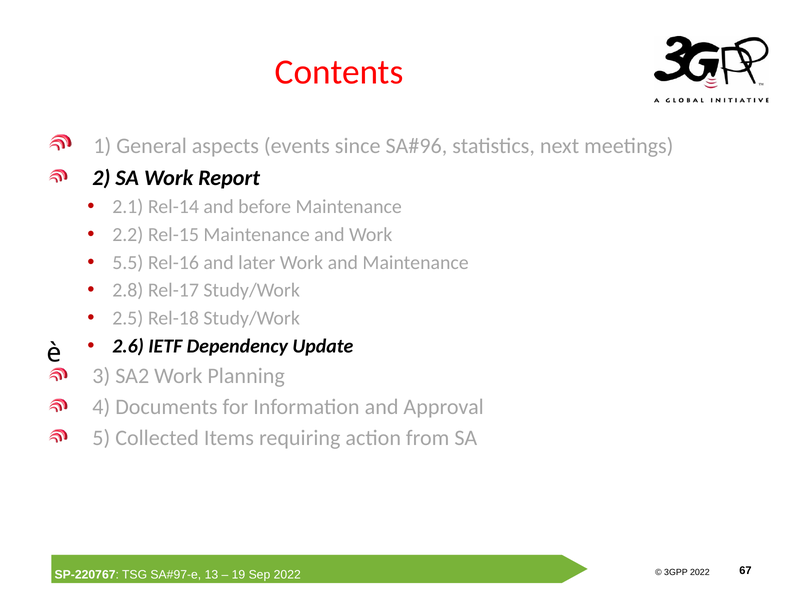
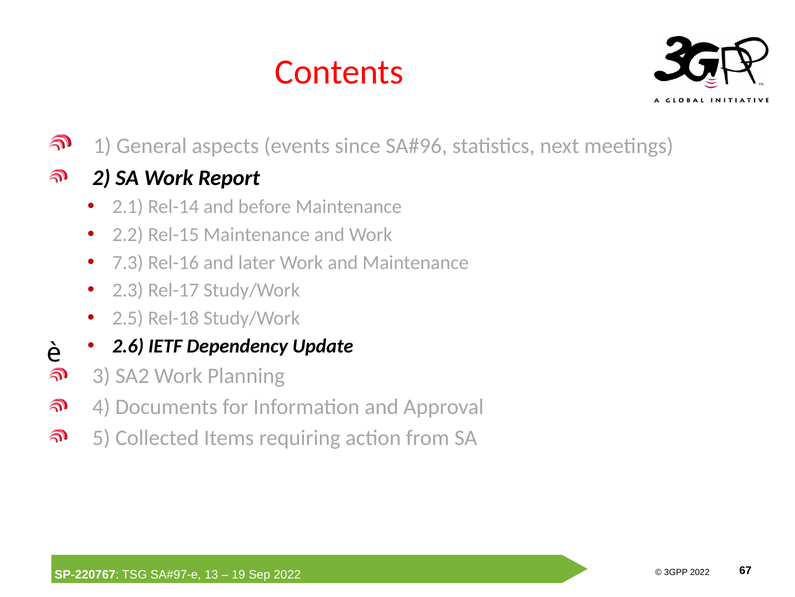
5.5: 5.5 -> 7.3
2.8: 2.8 -> 2.3
